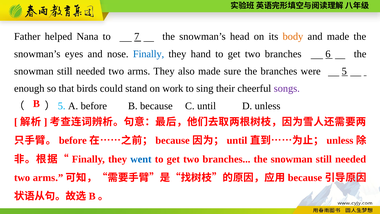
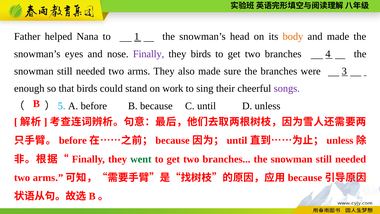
7: 7 -> 1
Finally at (149, 54) colour: blue -> purple
they hand: hand -> birds
6: 6 -> 4
5: 5 -> 3
went colour: blue -> green
